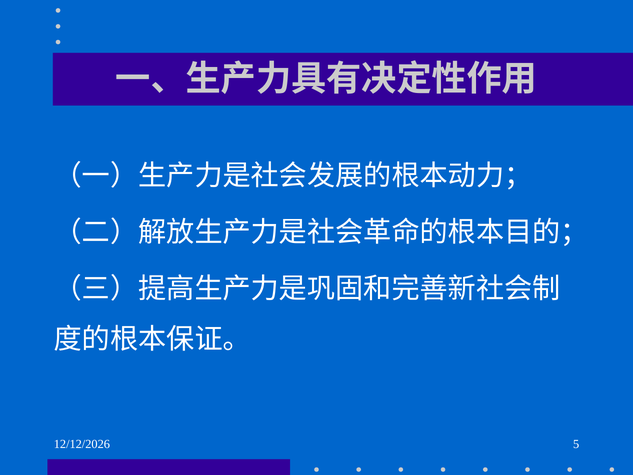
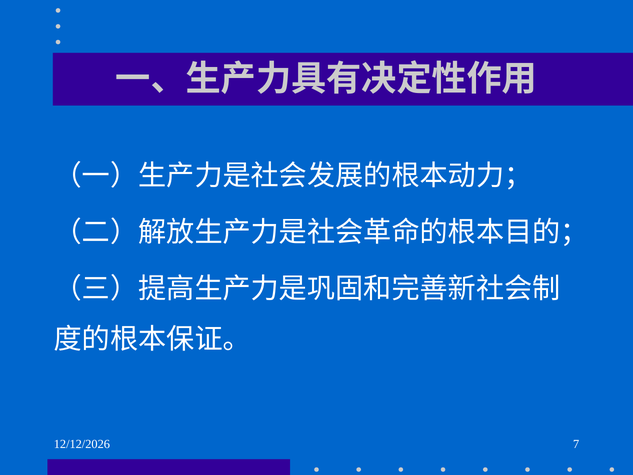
5: 5 -> 7
